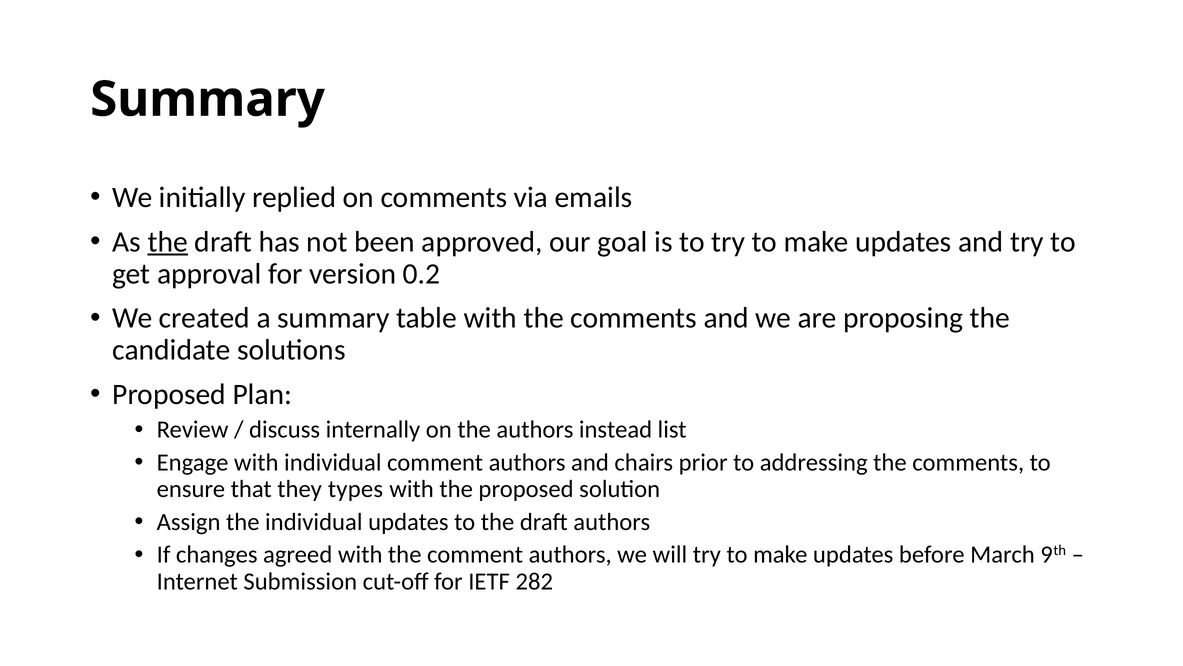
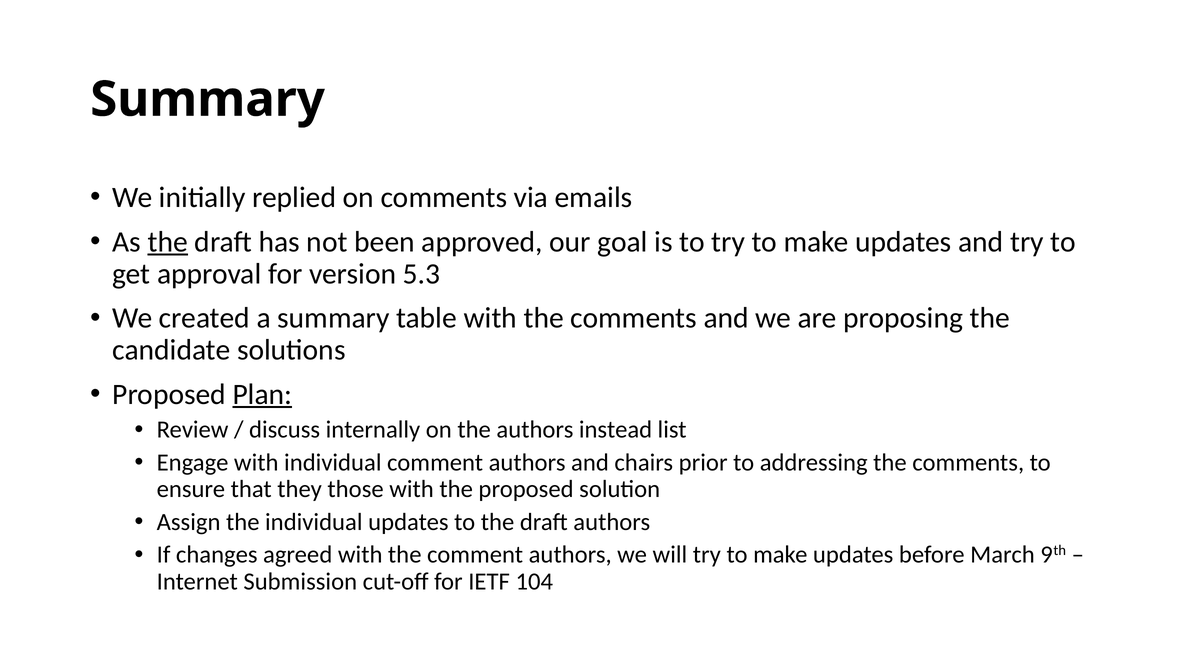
0.2: 0.2 -> 5.3
Plan underline: none -> present
types: types -> those
282: 282 -> 104
